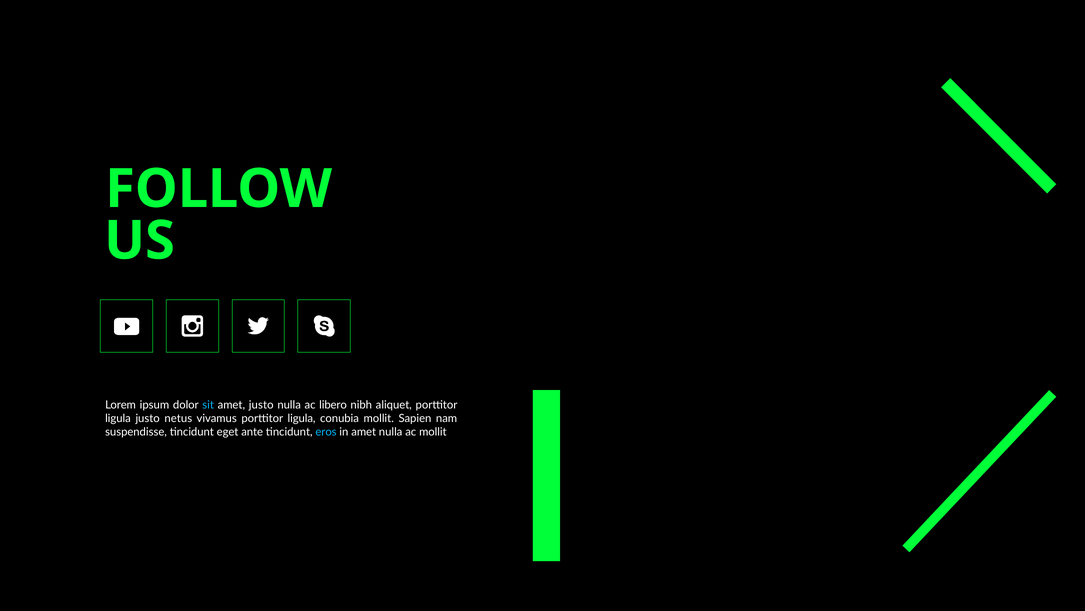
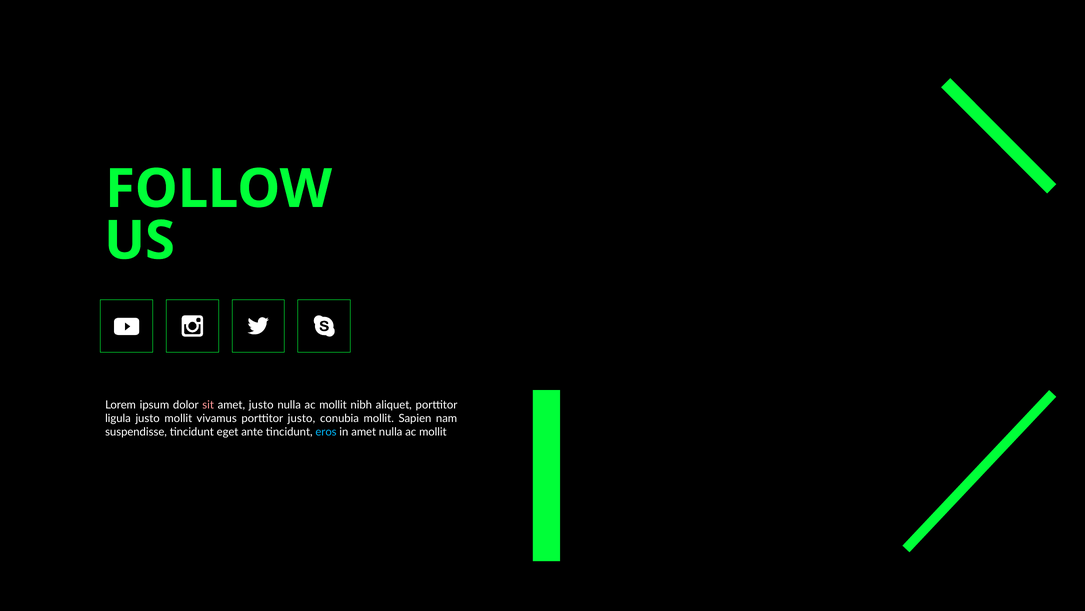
sit colour: light blue -> pink
libero at (333, 404): libero -> mollit
justo netus: netus -> mollit
vivamus porttitor ligula: ligula -> justo
